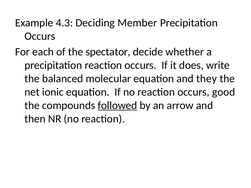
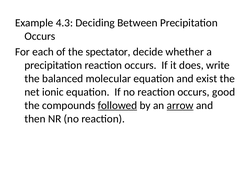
Member: Member -> Between
they: they -> exist
arrow underline: none -> present
